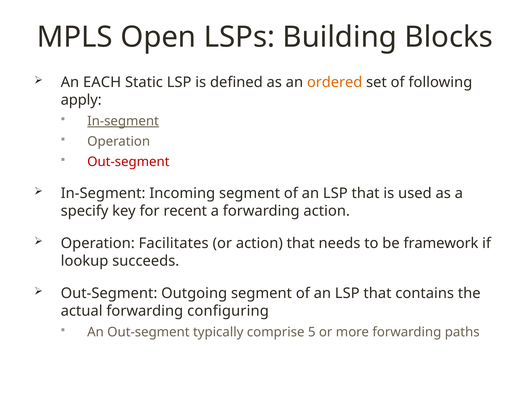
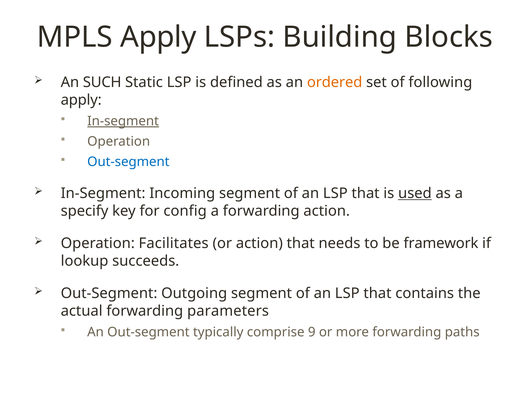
MPLS Open: Open -> Apply
EACH: EACH -> SUCH
Out-segment at (128, 162) colour: red -> blue
used underline: none -> present
recent: recent -> config
configuring: configuring -> parameters
5: 5 -> 9
